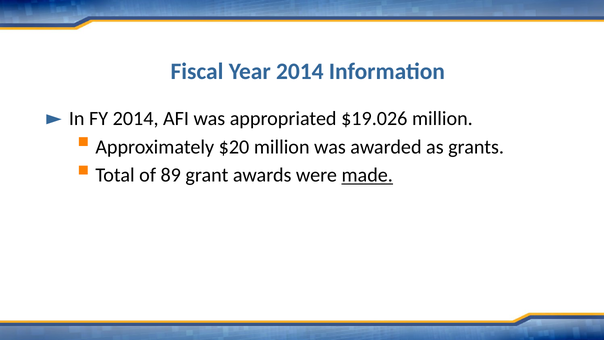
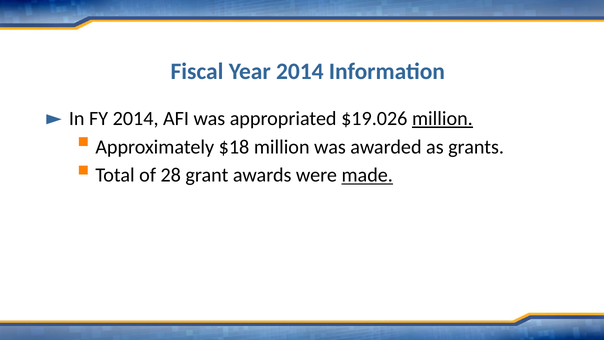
million at (442, 118) underline: none -> present
$20: $20 -> $18
89: 89 -> 28
